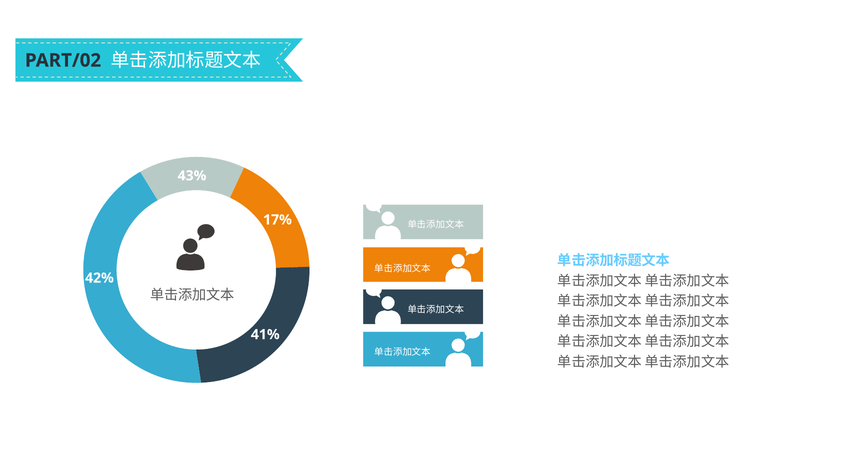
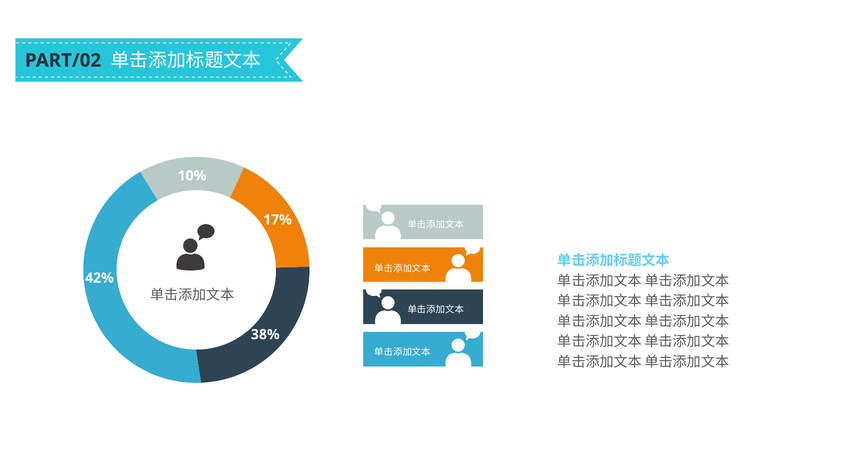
43%: 43% -> 10%
41%: 41% -> 38%
